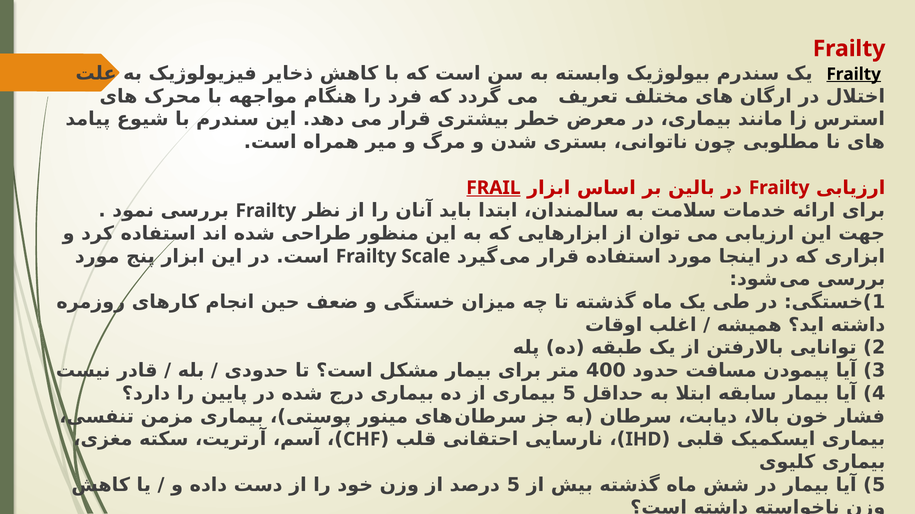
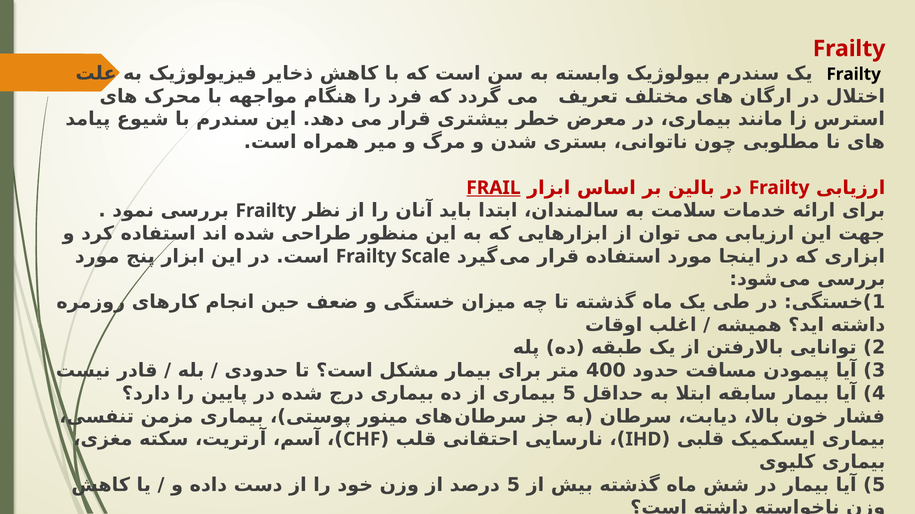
Frailty at (854, 74) underline: present -> none
